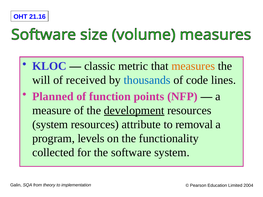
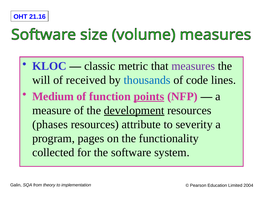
measures colour: orange -> purple
Planned: Planned -> Medium
points underline: none -> present
system at (50, 125): system -> phases
removal: removal -> severity
levels: levels -> pages
